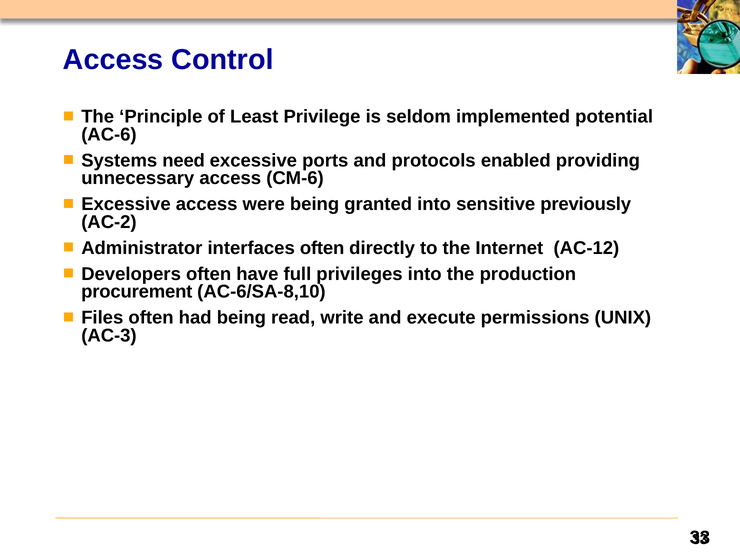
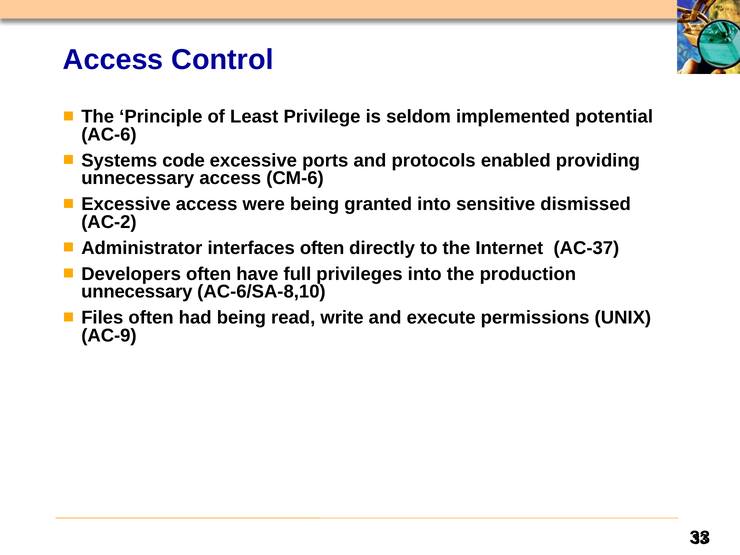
need: need -> code
previously: previously -> dismissed
AC-12: AC-12 -> AC-37
procurement at (137, 292): procurement -> unnecessary
AC-3: AC-3 -> AC-9
